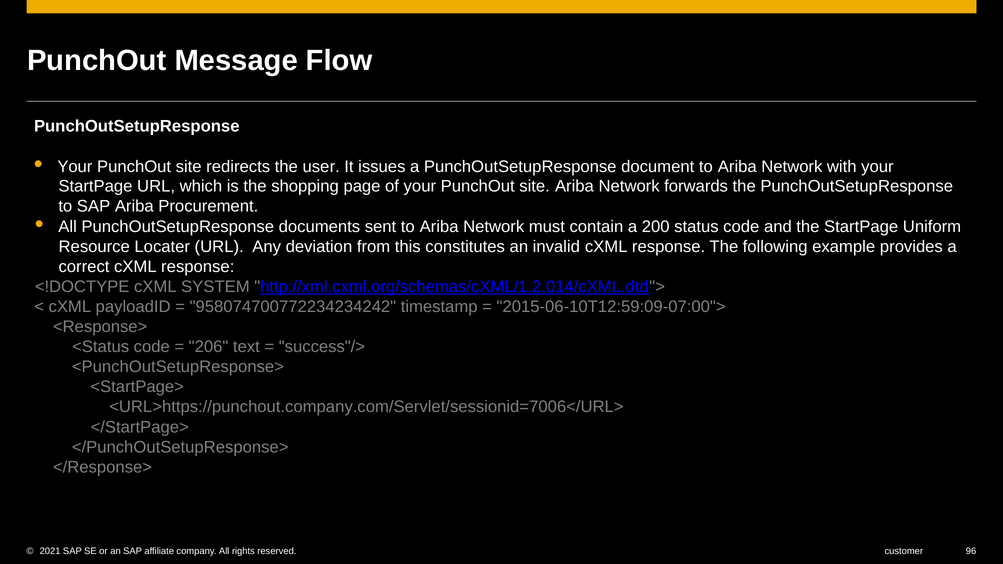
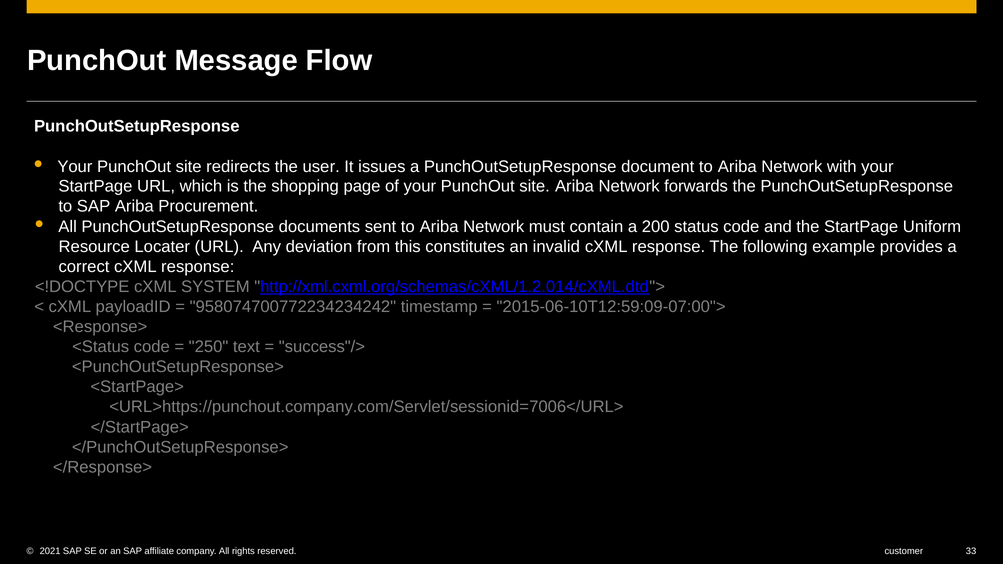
206: 206 -> 250
96: 96 -> 33
